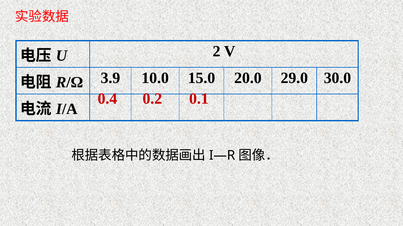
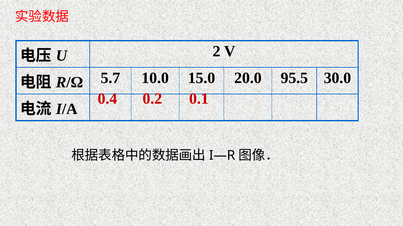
3.9: 3.9 -> 5.7
29.0: 29.0 -> 95.5
